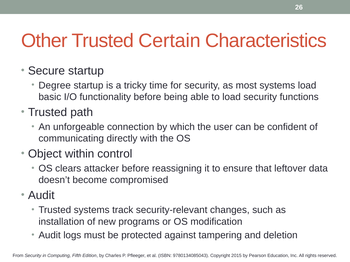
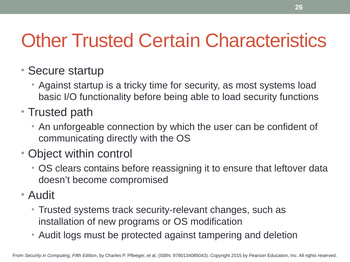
Degree at (55, 85): Degree -> Against
attacker: attacker -> contains
